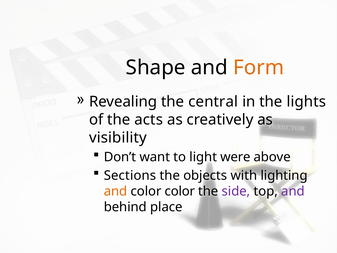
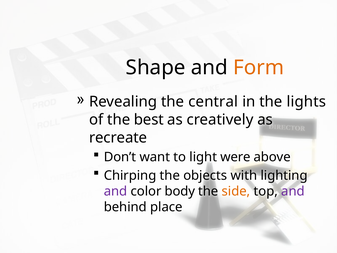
acts: acts -> best
visibility: visibility -> recreate
Sections: Sections -> Chirping
and at (116, 191) colour: orange -> purple
color color: color -> body
side colour: purple -> orange
